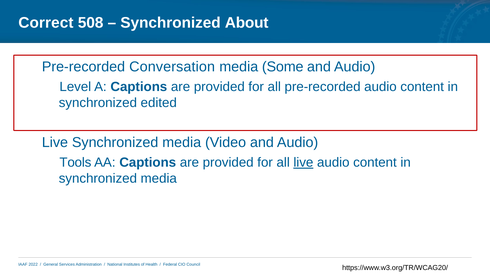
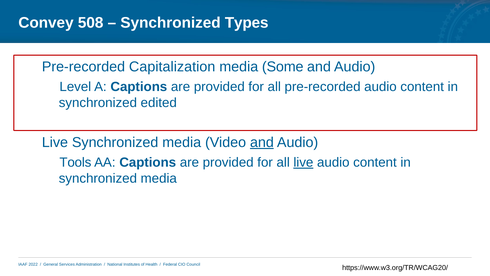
Correct: Correct -> Convey
About: About -> Types
Conversation: Conversation -> Capitalization
and at (262, 142) underline: none -> present
